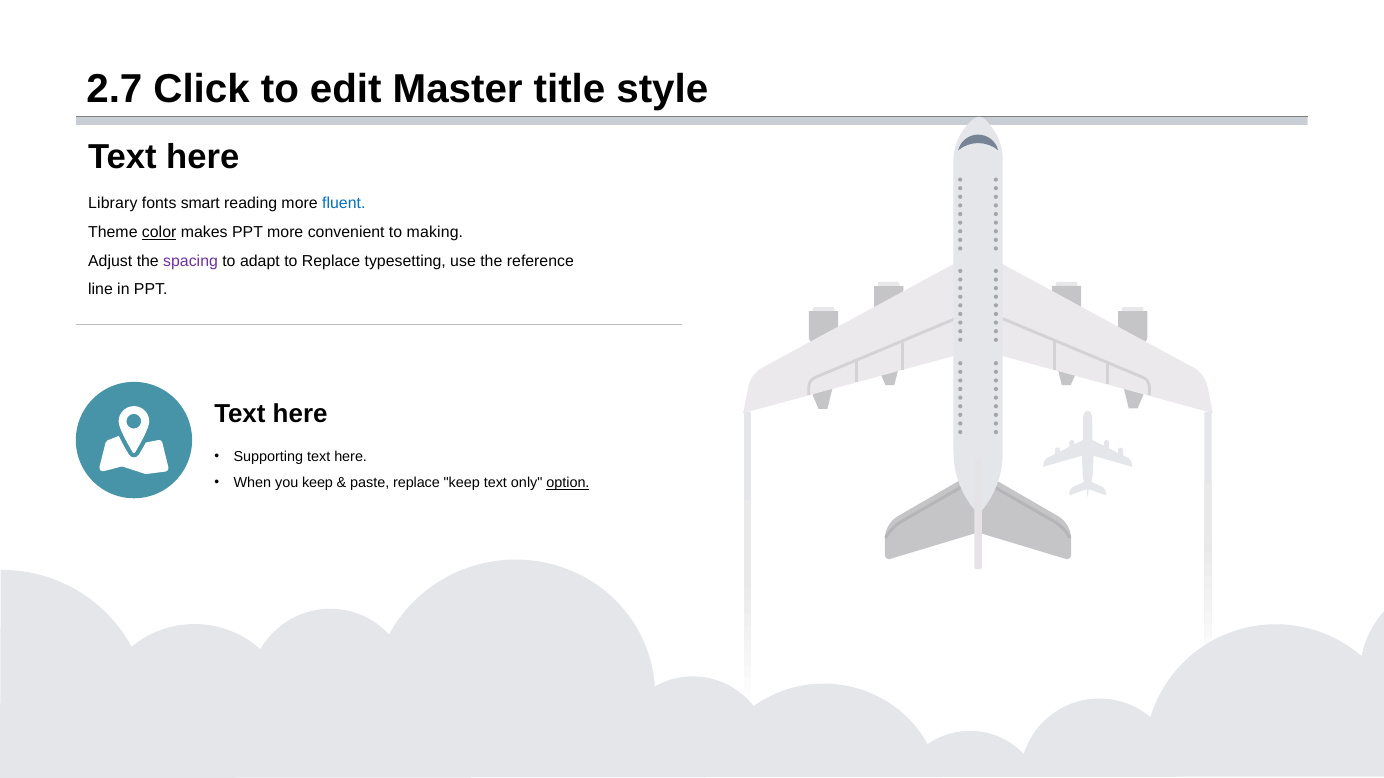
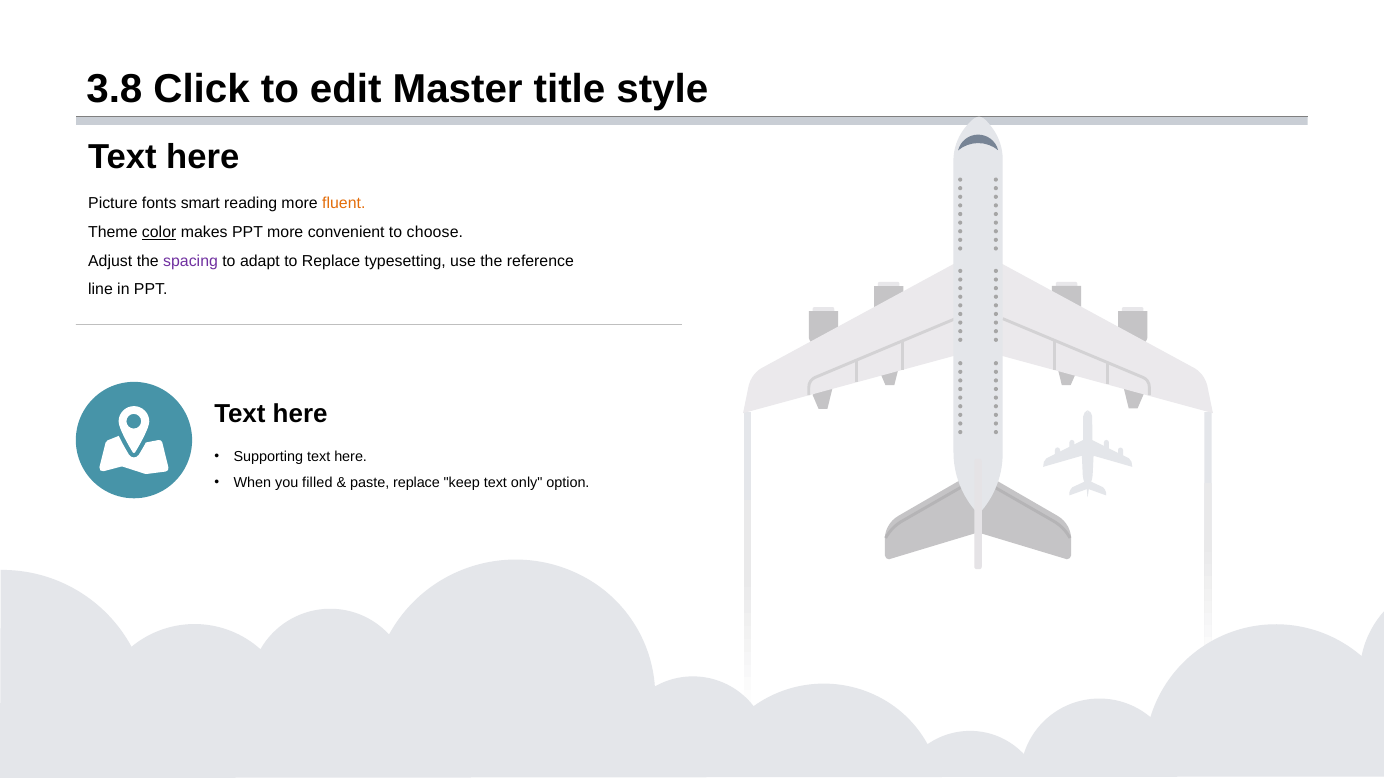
2.7: 2.7 -> 3.8
Library: Library -> Picture
fluent colour: blue -> orange
making: making -> choose
you keep: keep -> filled
option underline: present -> none
